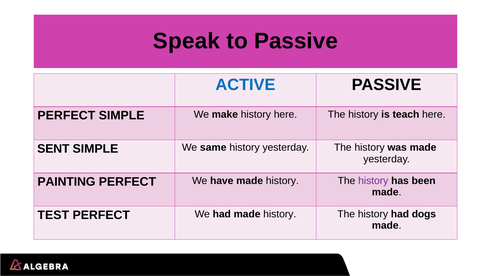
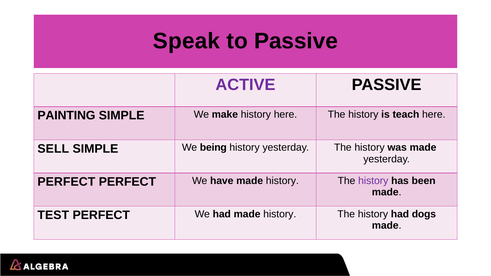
ACTIVE colour: blue -> purple
PERFECT at (66, 116): PERFECT -> PAINTING
SENT: SENT -> SELL
same: same -> being
PAINTING at (66, 182): PAINTING -> PERFECT
